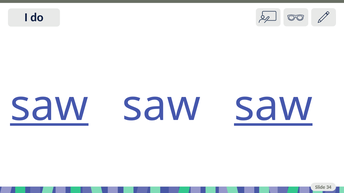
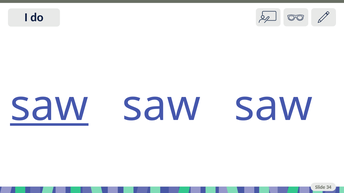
saw at (273, 106) underline: present -> none
